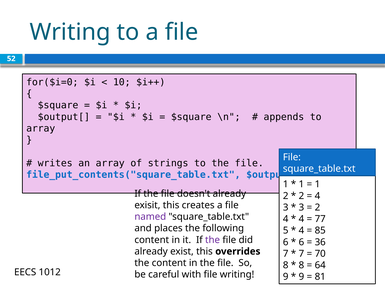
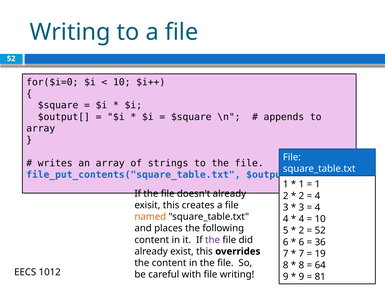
2 at (317, 207): 2 -> 4
named colour: purple -> orange
77 at (320, 219): 77 -> 10
4 at (301, 230): 4 -> 2
85 at (320, 230): 85 -> 52
70: 70 -> 19
